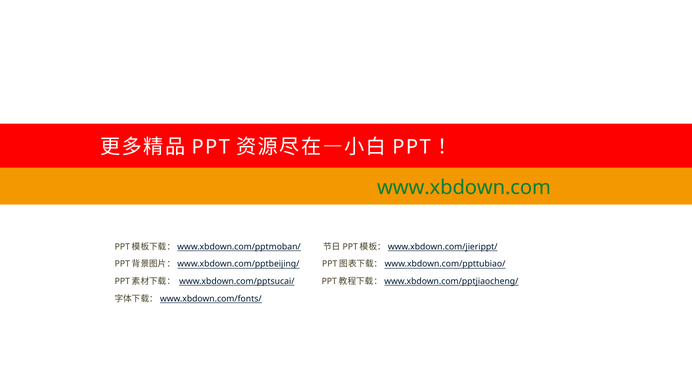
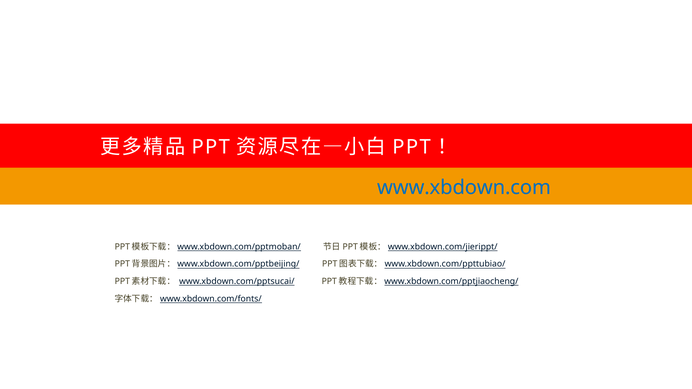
www.xbdown.com colour: green -> blue
